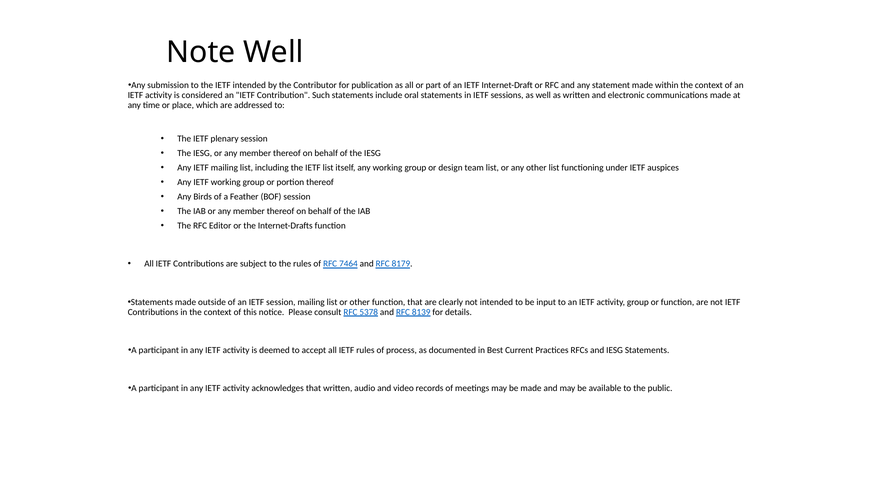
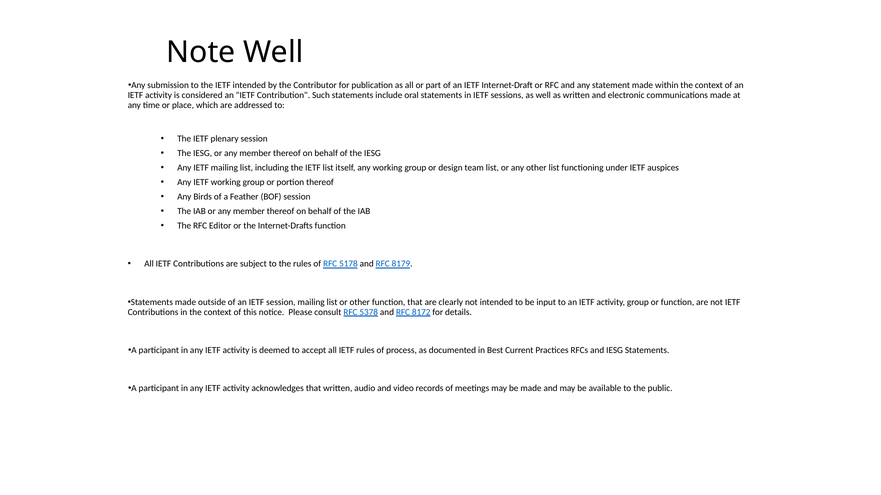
7464: 7464 -> 5178
8139: 8139 -> 8172
